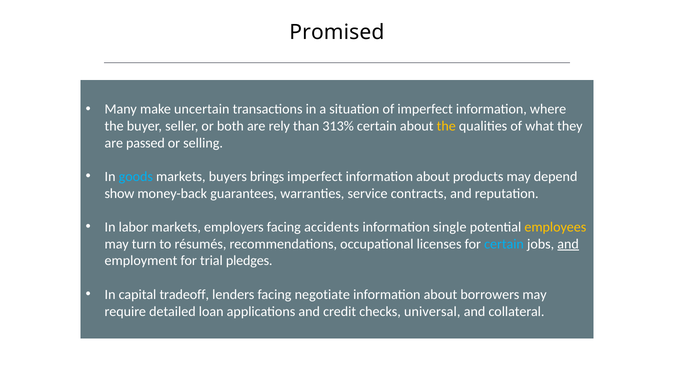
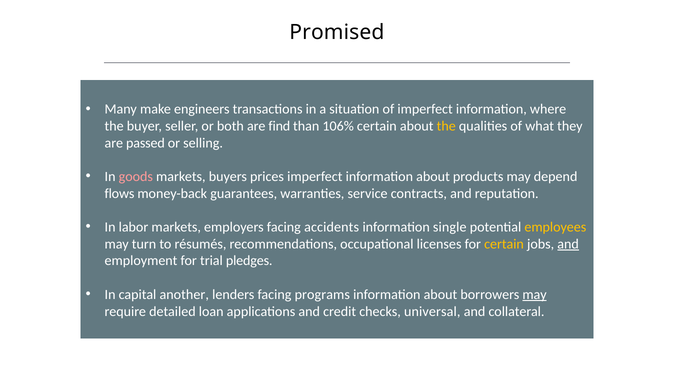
uncertain: uncertain -> engineers
rely: rely -> find
313%: 313% -> 106%
goods colour: light blue -> pink
brings: brings -> prices
show: show -> flows
certain at (504, 244) colour: light blue -> yellow
tradeoff: tradeoff -> another
negotiate: negotiate -> programs
may at (535, 295) underline: none -> present
